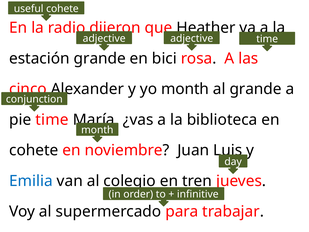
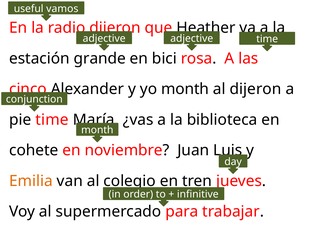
useful cohete: cohete -> vamos
al grande: grande -> dijeron
Emilia colour: blue -> orange
